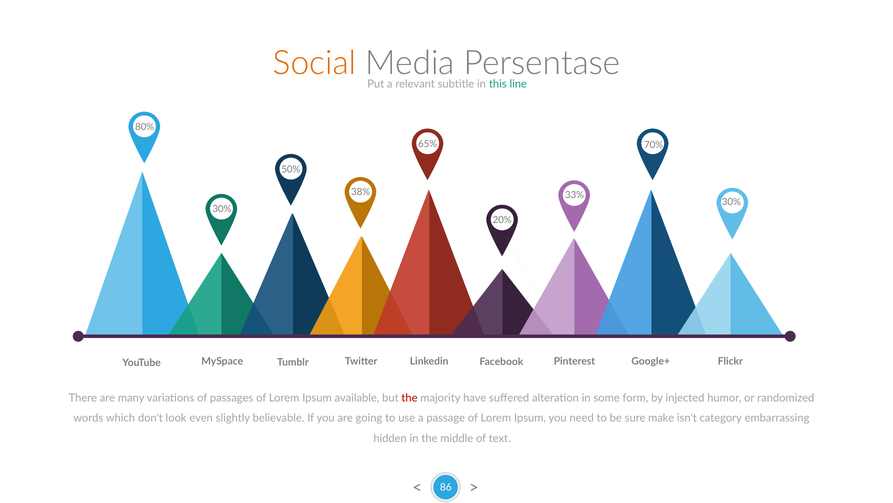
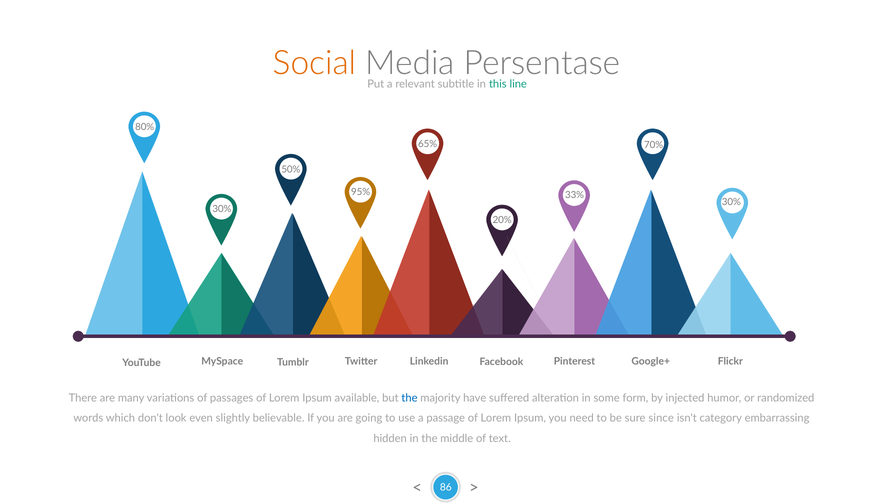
38%: 38% -> 95%
the at (410, 398) colour: red -> blue
make: make -> since
